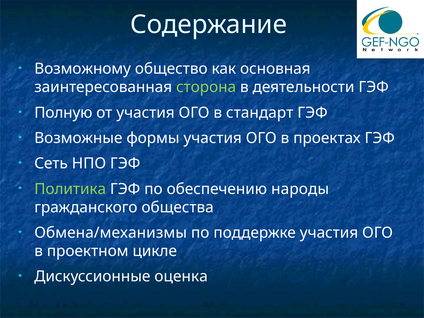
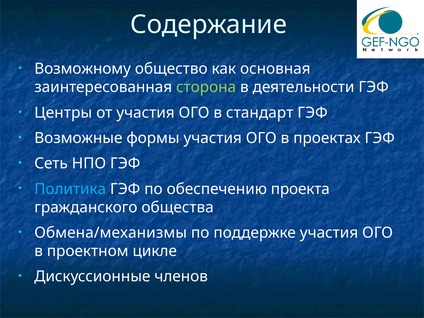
Полную: Полную -> Центры
Политика colour: light green -> light blue
народы: народы -> проекта
оценка: оценка -> членов
